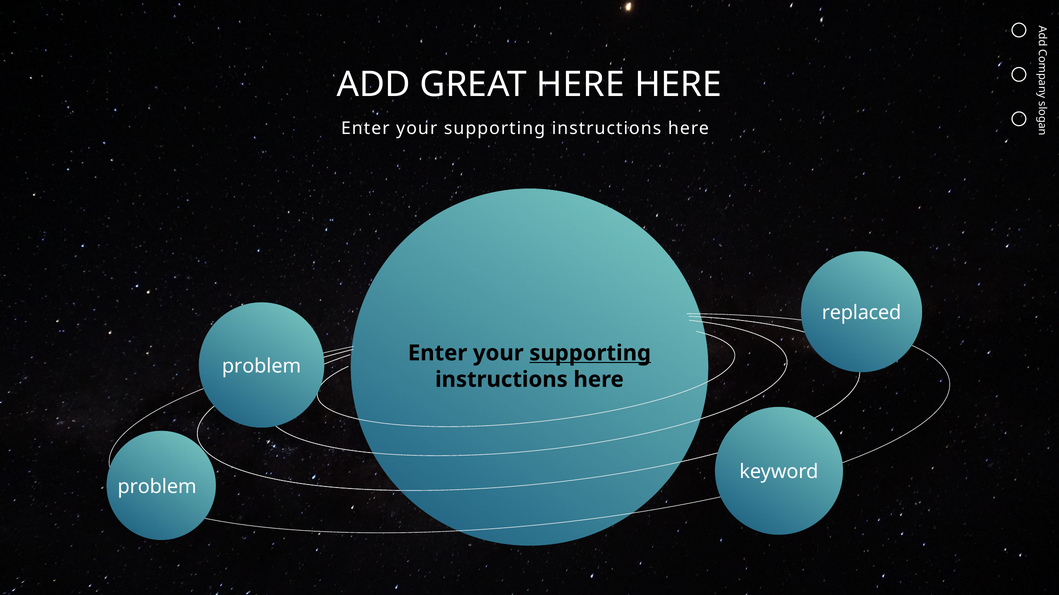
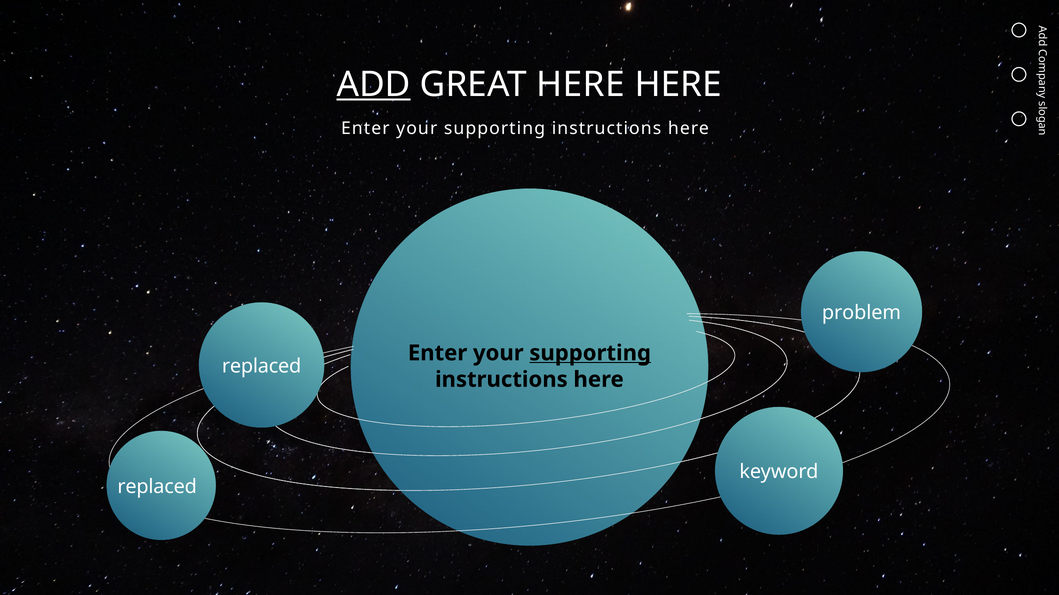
ADD underline: none -> present
replaced: replaced -> problem
problem at (262, 367): problem -> replaced
problem at (157, 487): problem -> replaced
